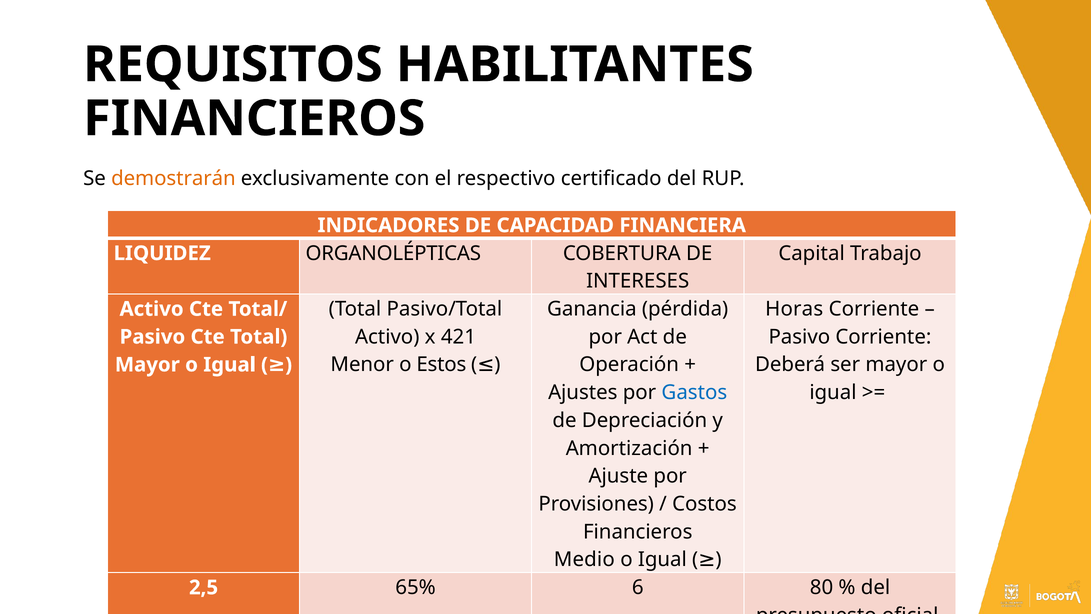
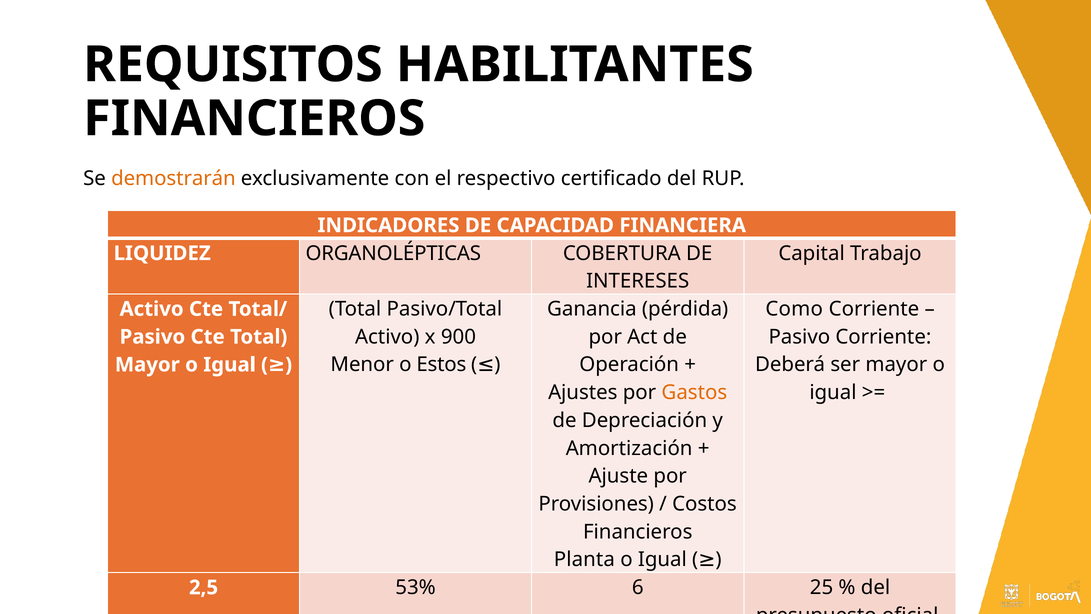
Horas: Horas -> Como
421: 421 -> 900
Gastos colour: blue -> orange
Medio: Medio -> Planta
65%: 65% -> 53%
80: 80 -> 25
